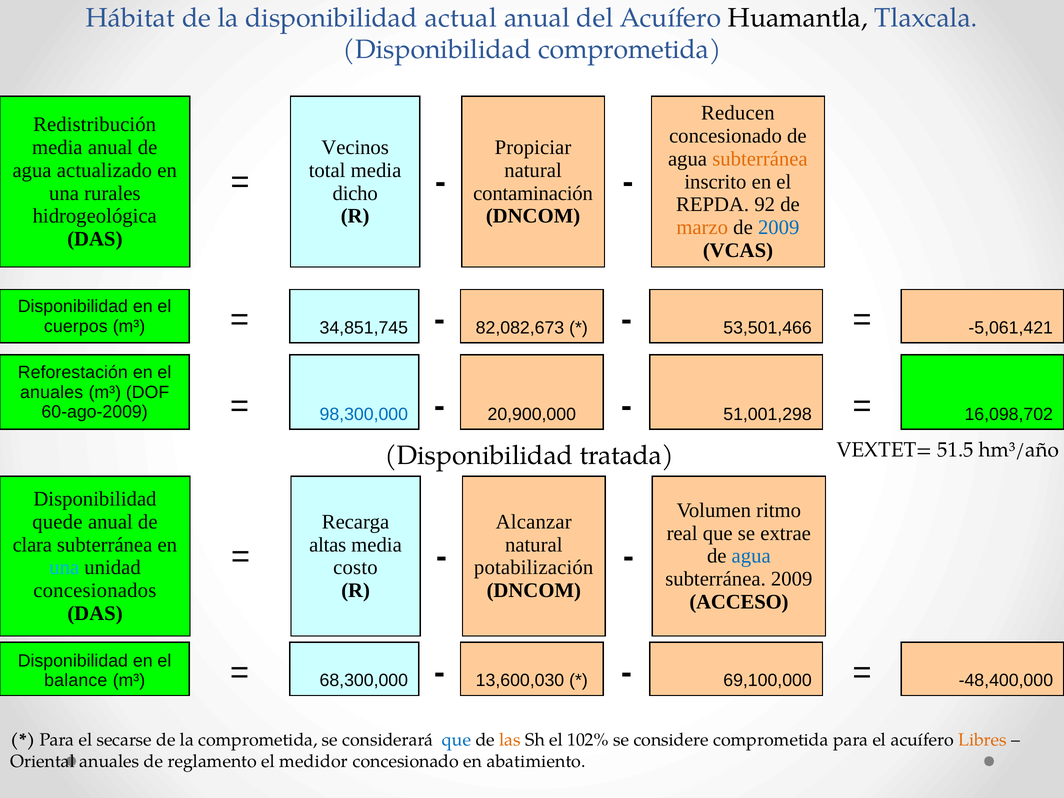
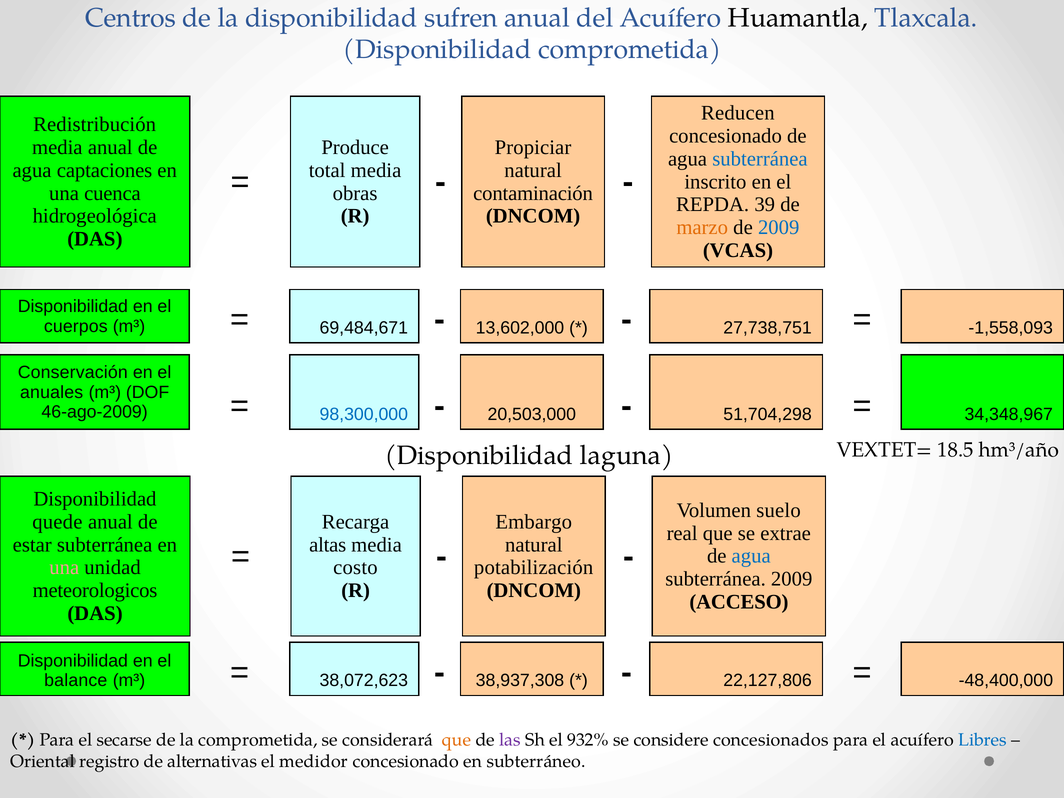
Hábitat: Hábitat -> Centros
actual: actual -> sufren
Vecinos: Vecinos -> Produce
subterránea at (760, 159) colour: orange -> blue
actualizado: actualizado -> captaciones
rurales: rurales -> cuenca
dicho: dicho -> obras
92: 92 -> 39
34,851,745: 34,851,745 -> 69,484,671
82,082,673: 82,082,673 -> 13,602,000
53,501,466: 53,501,466 -> 27,738,751
-5,061,421: -5,061,421 -> -1,558,093
Reforestación: Reforestación -> Conservación
60-ago-2009: 60-ago-2009 -> 46-ago-2009
20,900,000: 20,900,000 -> 20,503,000
51,001,298: 51,001,298 -> 51,704,298
16,098,702: 16,098,702 -> 34,348,967
51.5: 51.5 -> 18.5
tratada: tratada -> laguna
ritmo: ritmo -> suelo
Alcanzar: Alcanzar -> Embargo
clara: clara -> estar
una at (64, 568) colour: light blue -> pink
concesionados: concesionados -> meteorologicos
68,300,000: 68,300,000 -> 38,072,623
13,600,030: 13,600,030 -> 38,937,308
69,100,000: 69,100,000 -> 22,127,806
que at (457, 740) colour: blue -> orange
las colour: orange -> purple
102%: 102% -> 932%
considere comprometida: comprometida -> concesionados
Libres colour: orange -> blue
Oriental anuales: anuales -> registro
reglamento: reglamento -> alternativas
abatimiento: abatimiento -> subterráneo
